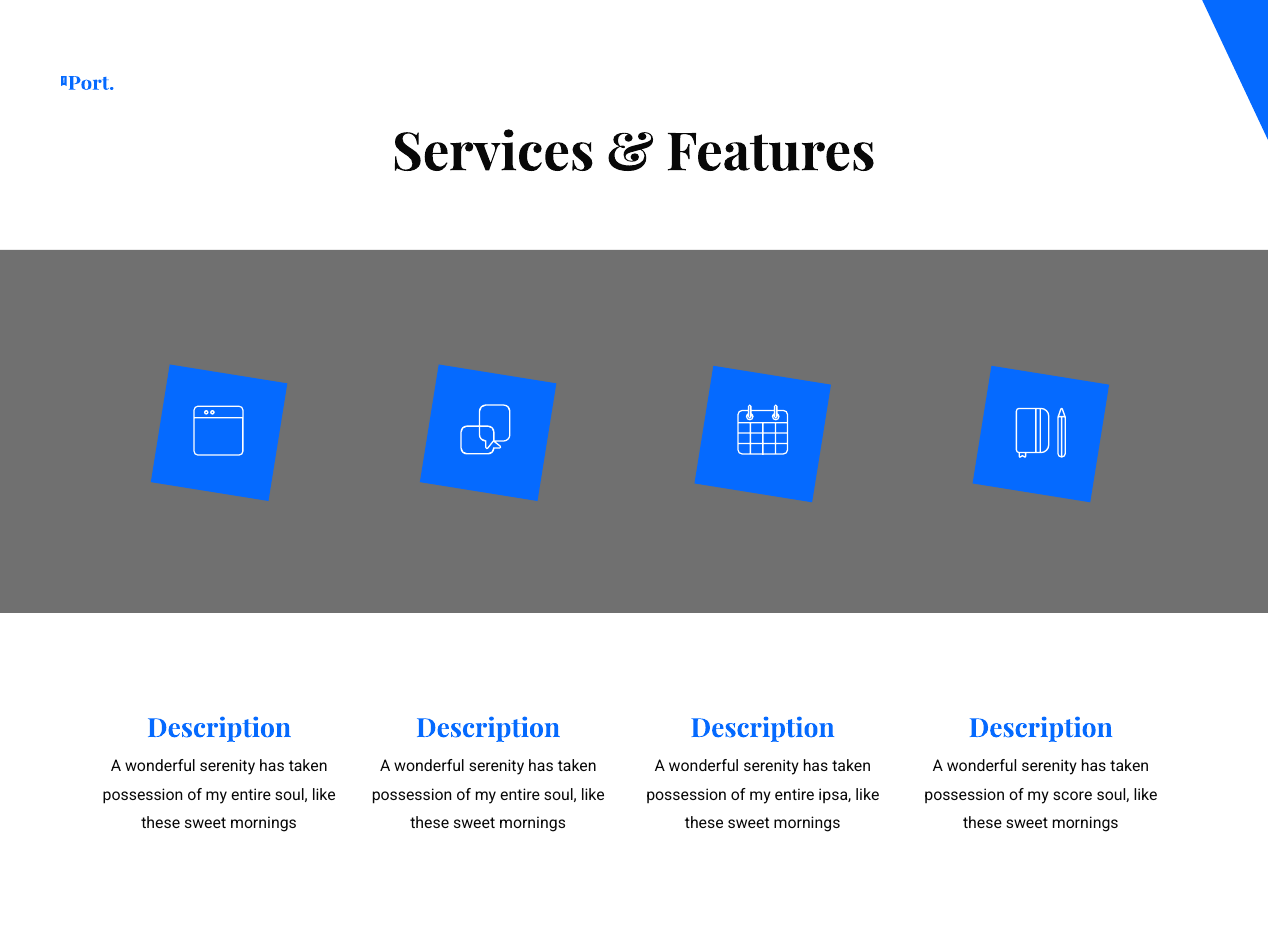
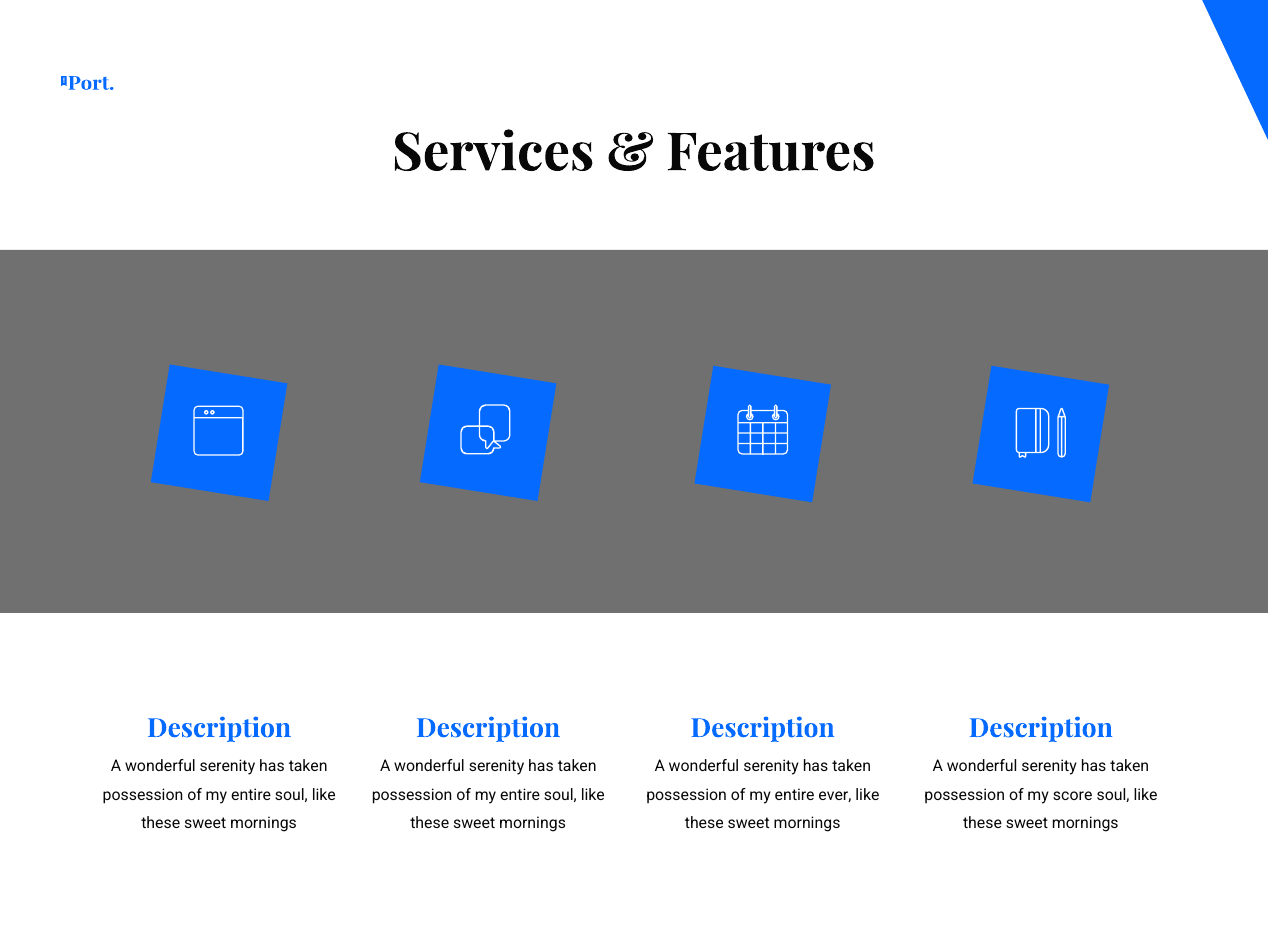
ipsa: ipsa -> ever
